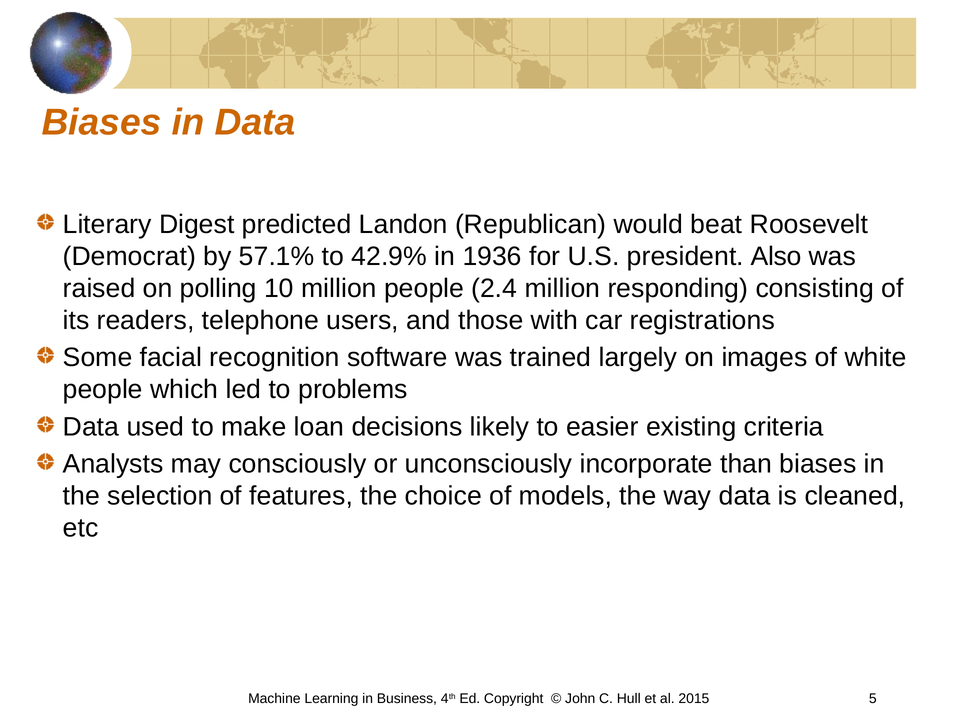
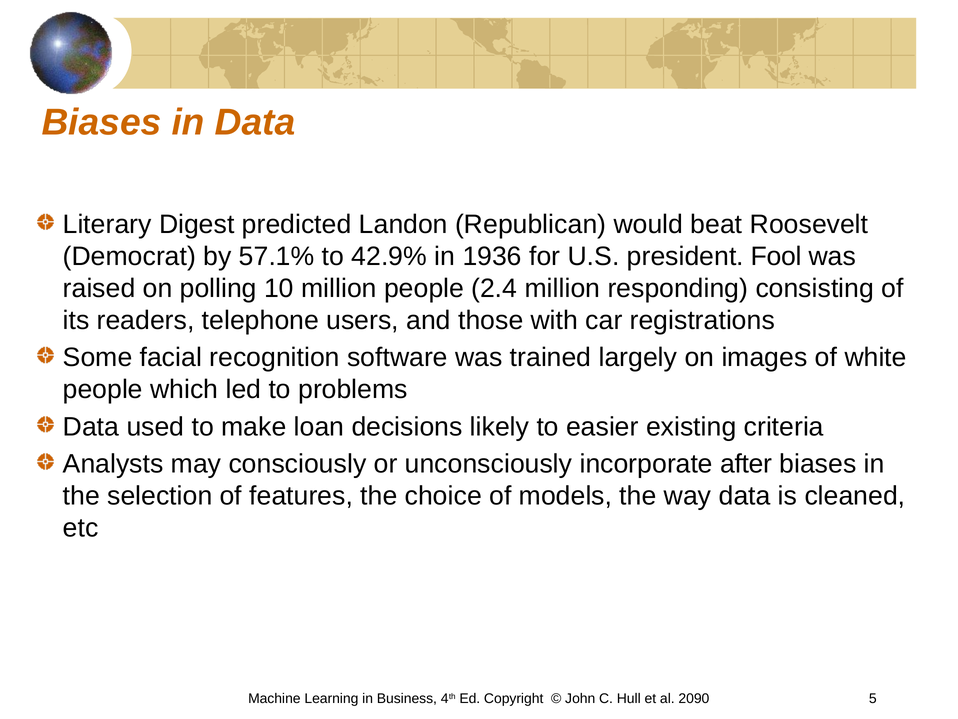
Also: Also -> Fool
than: than -> after
2015: 2015 -> 2090
